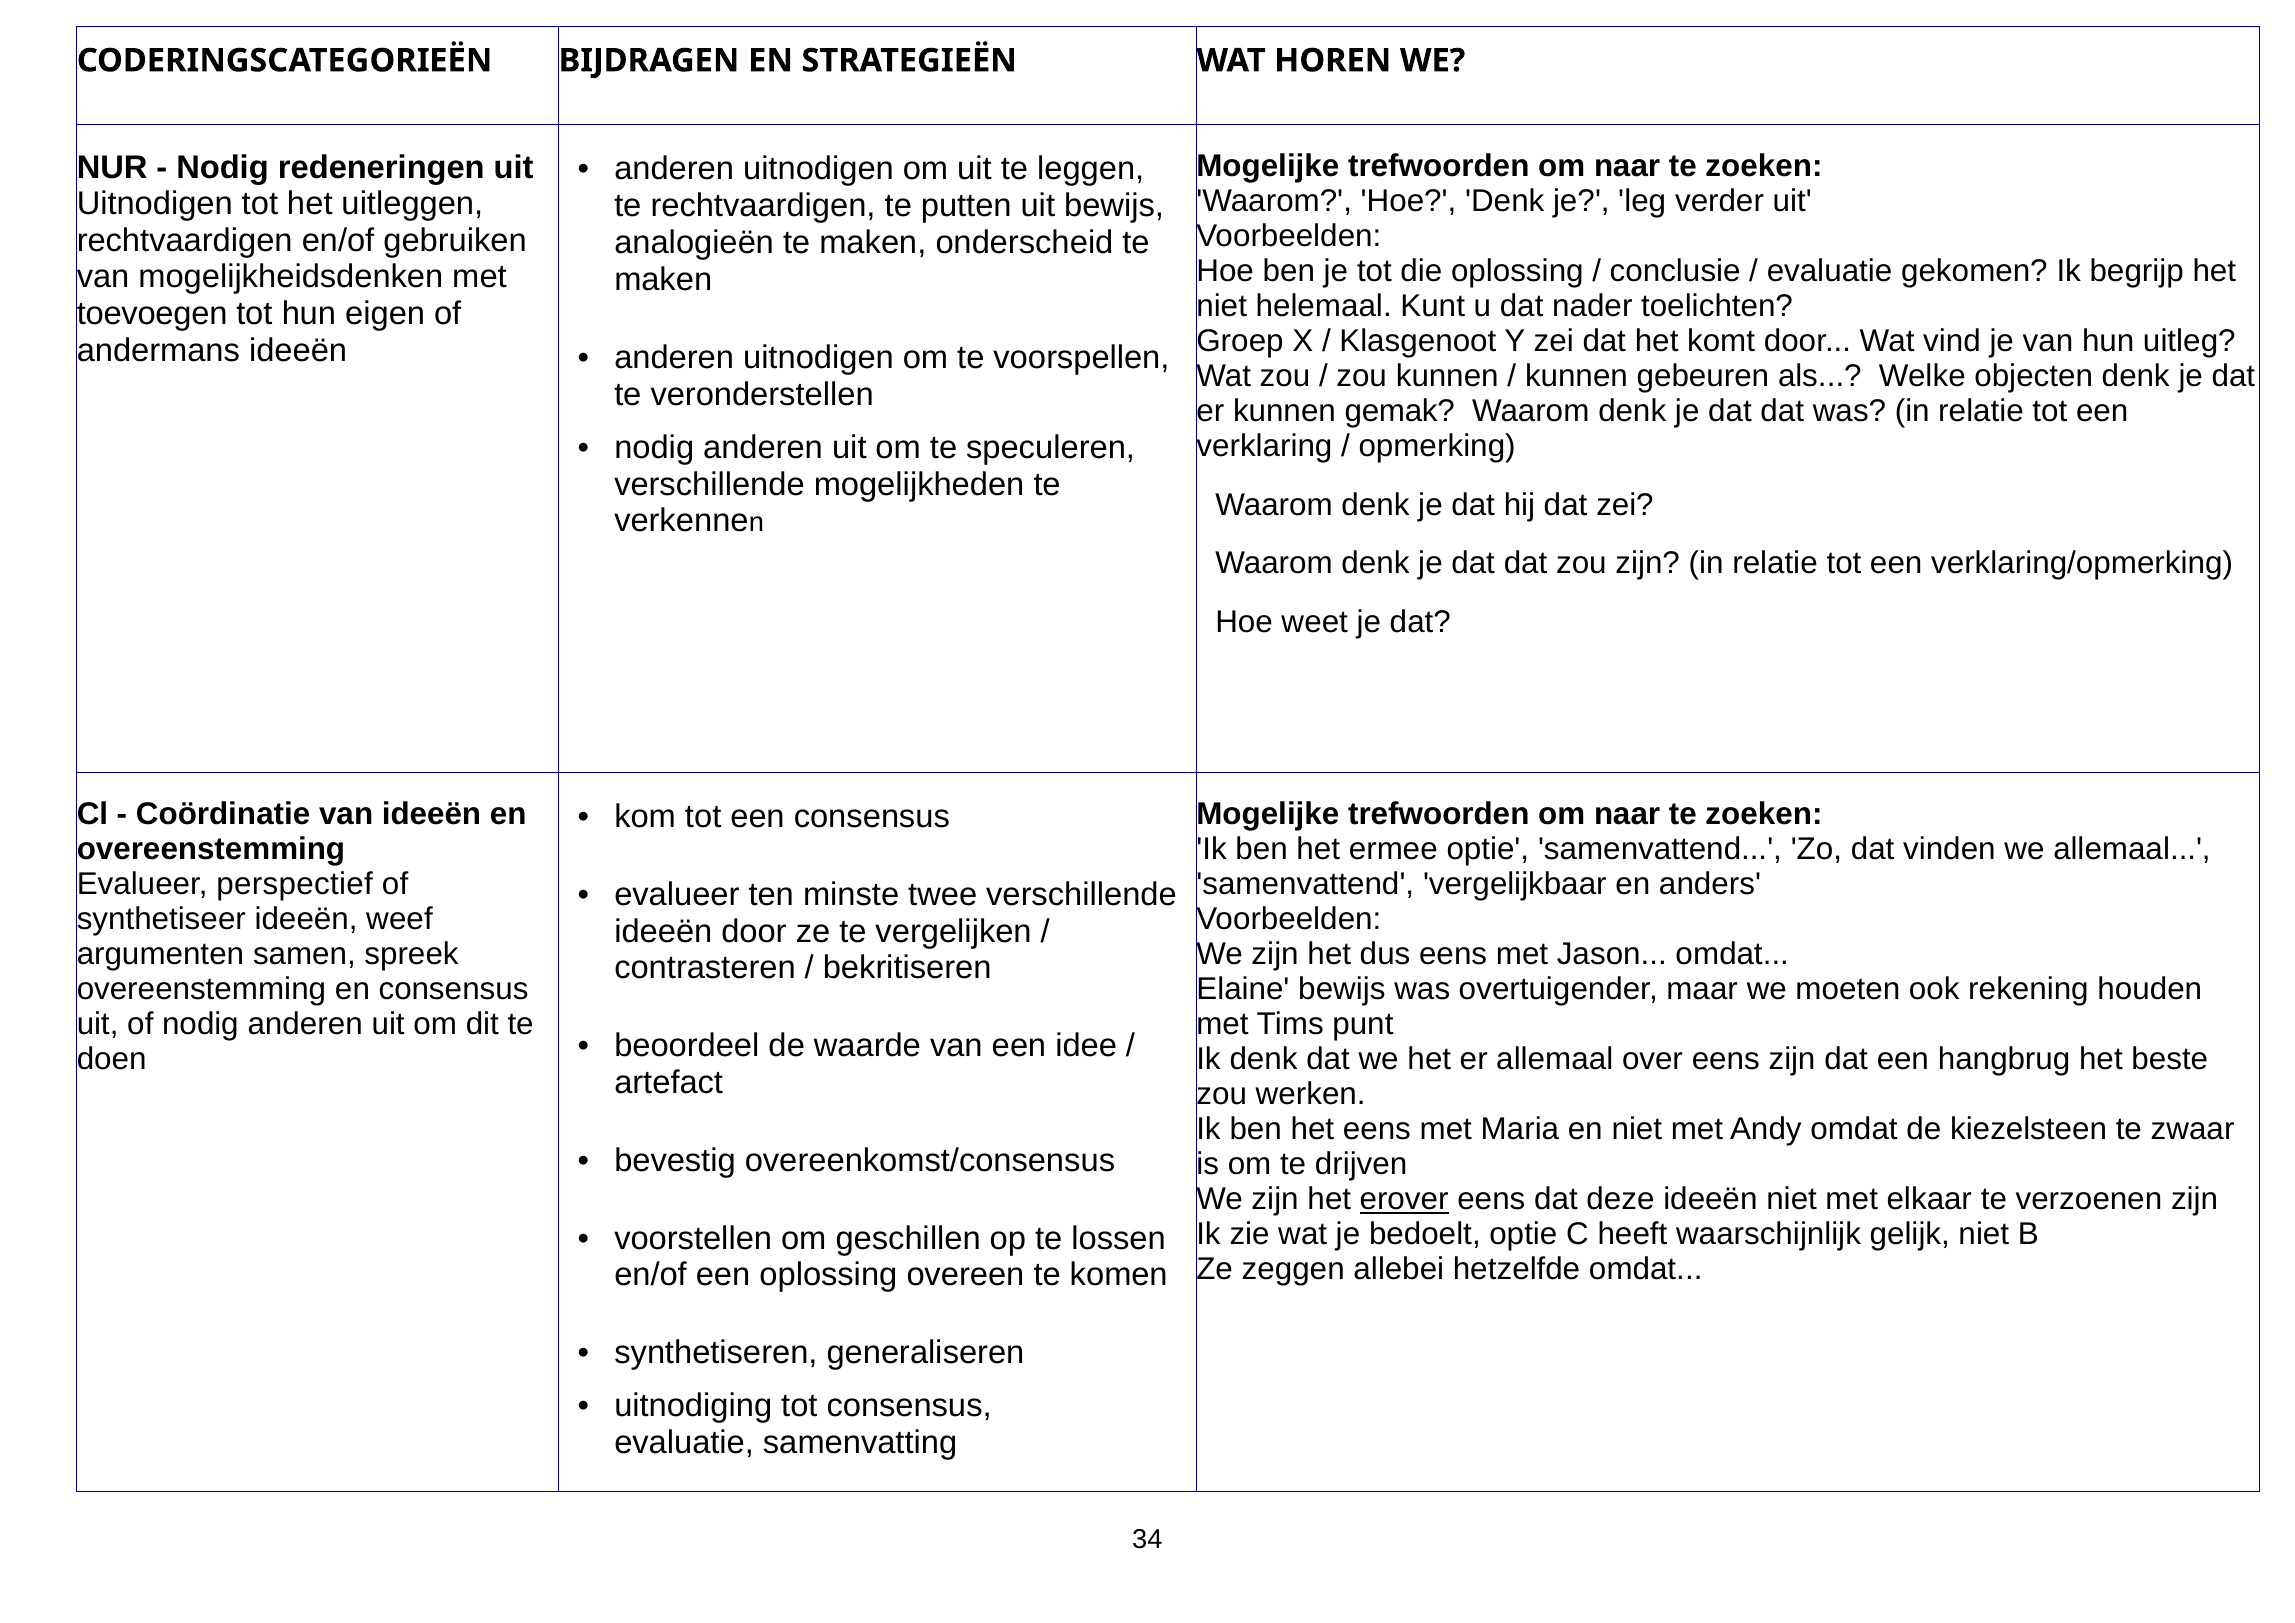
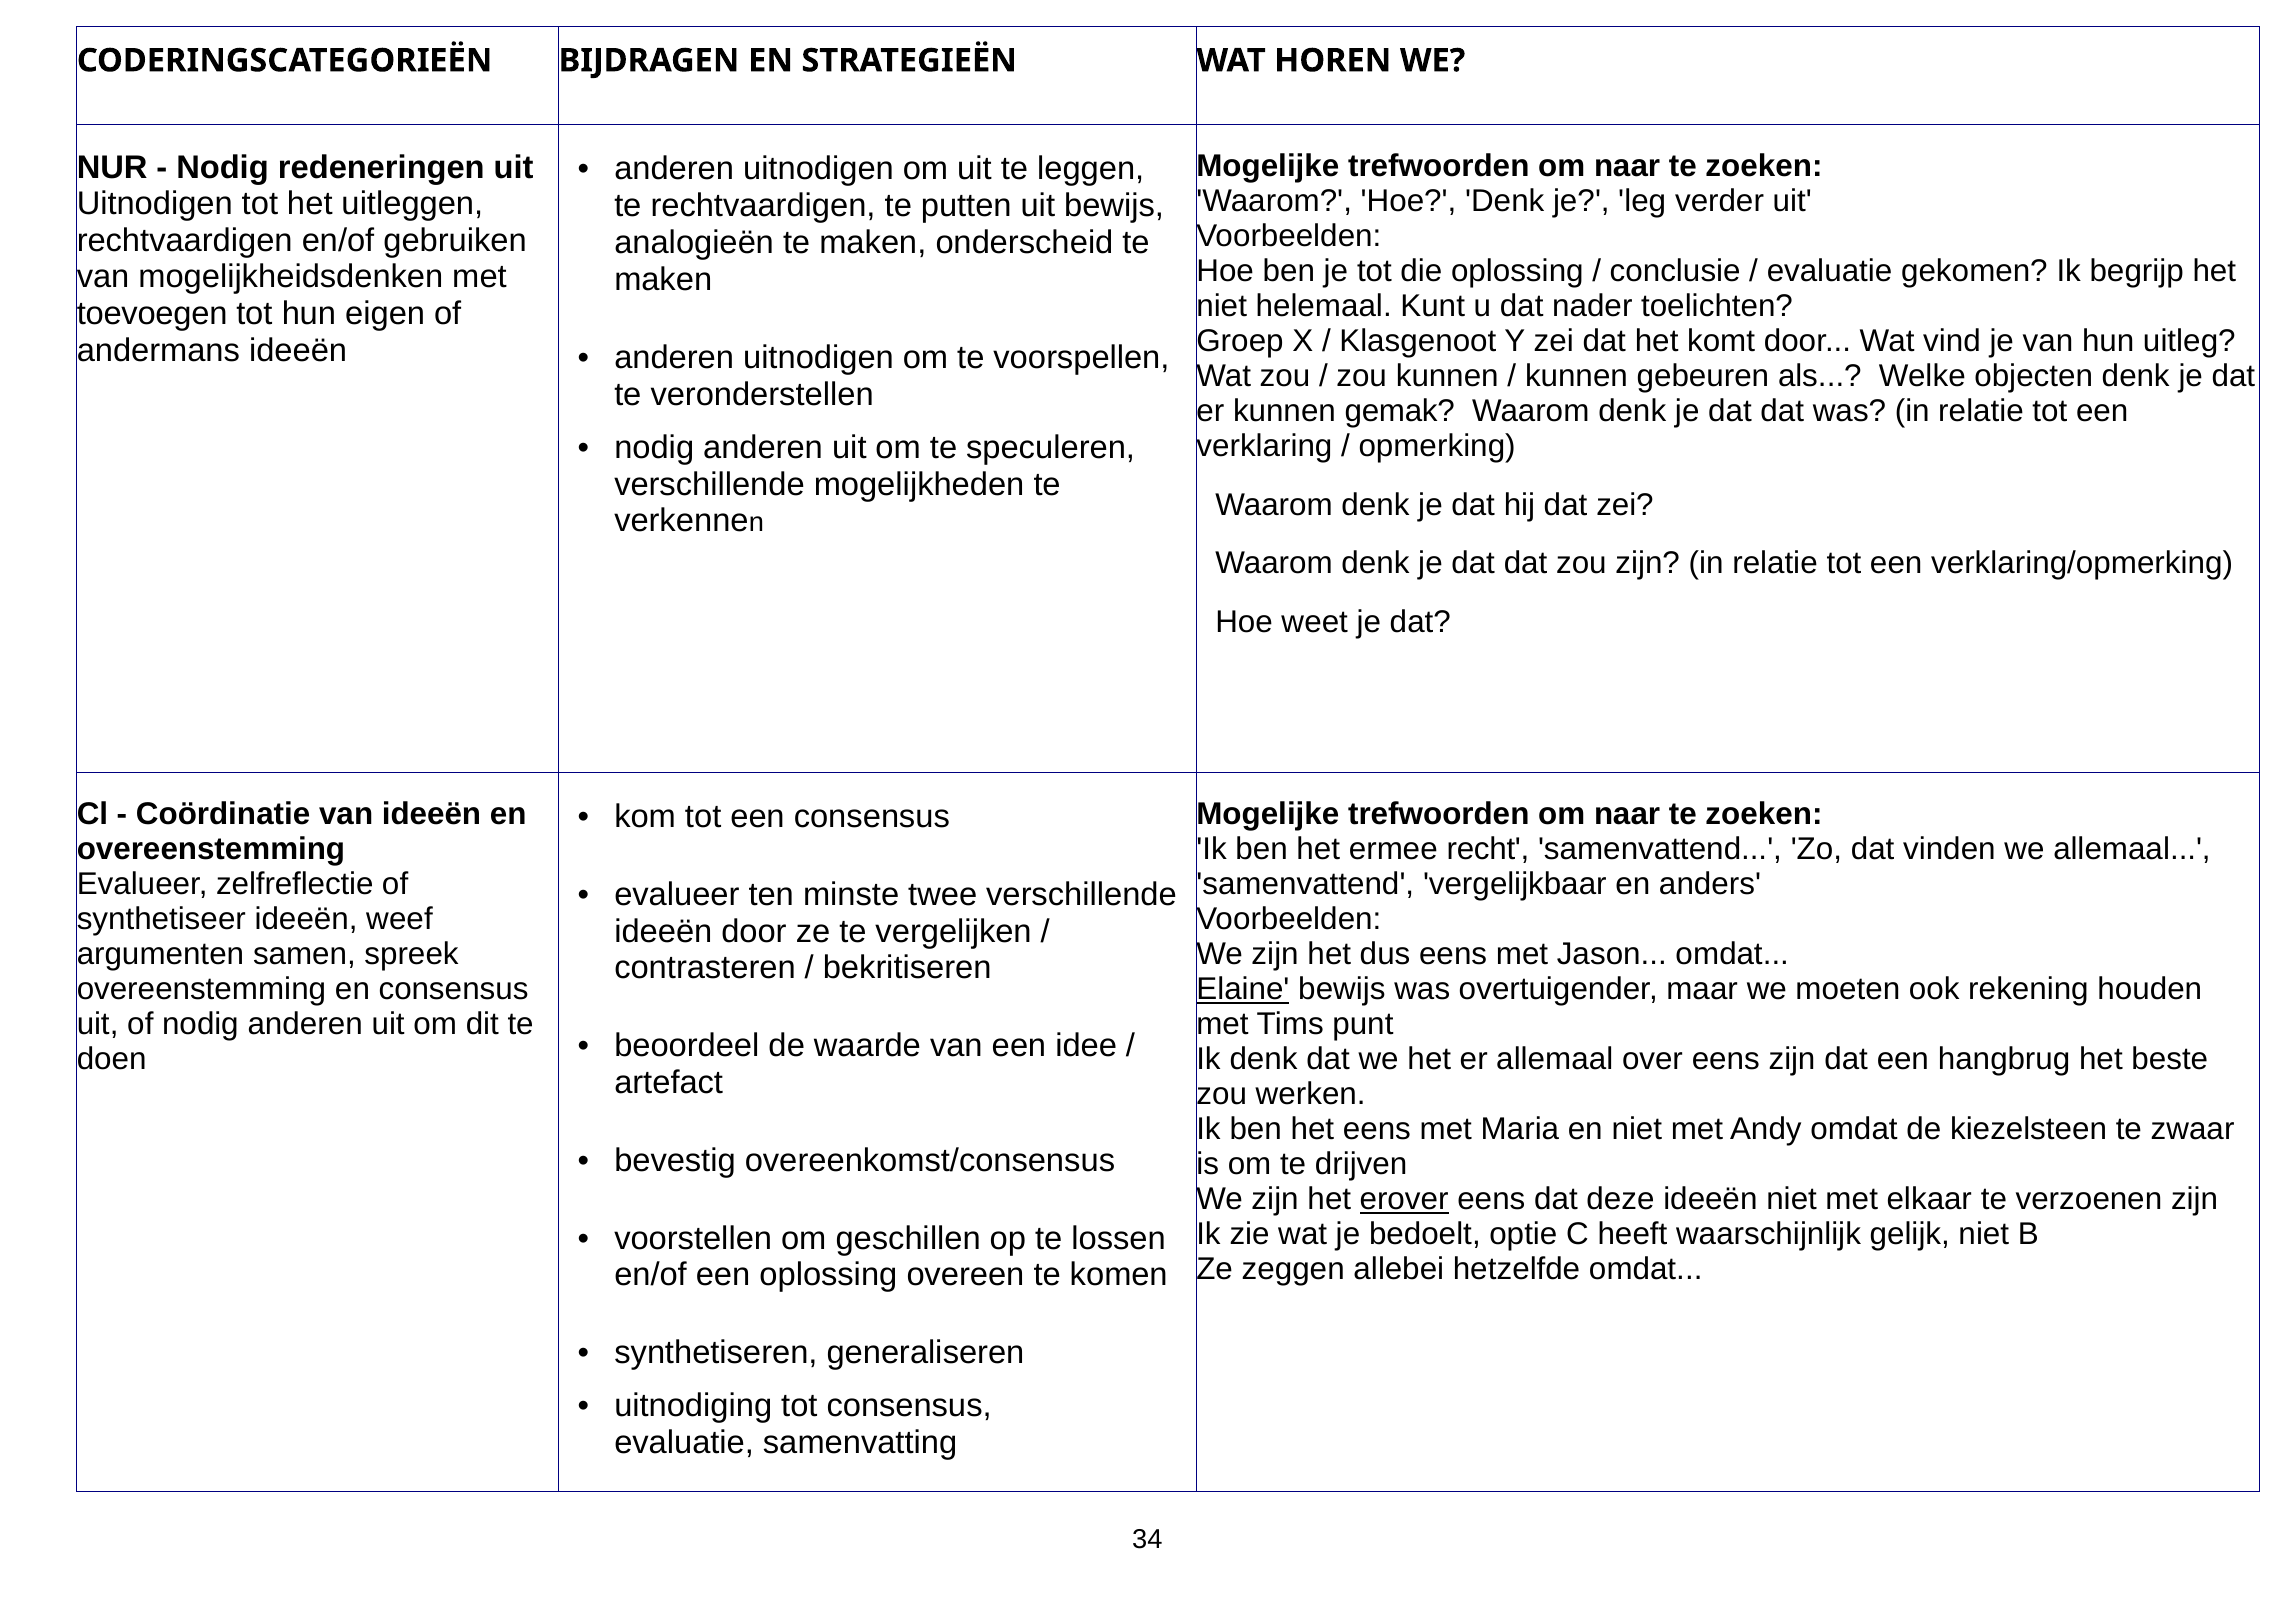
ermee optie: optie -> recht
perspectief: perspectief -> zelfreflectie
Elaine underline: none -> present
